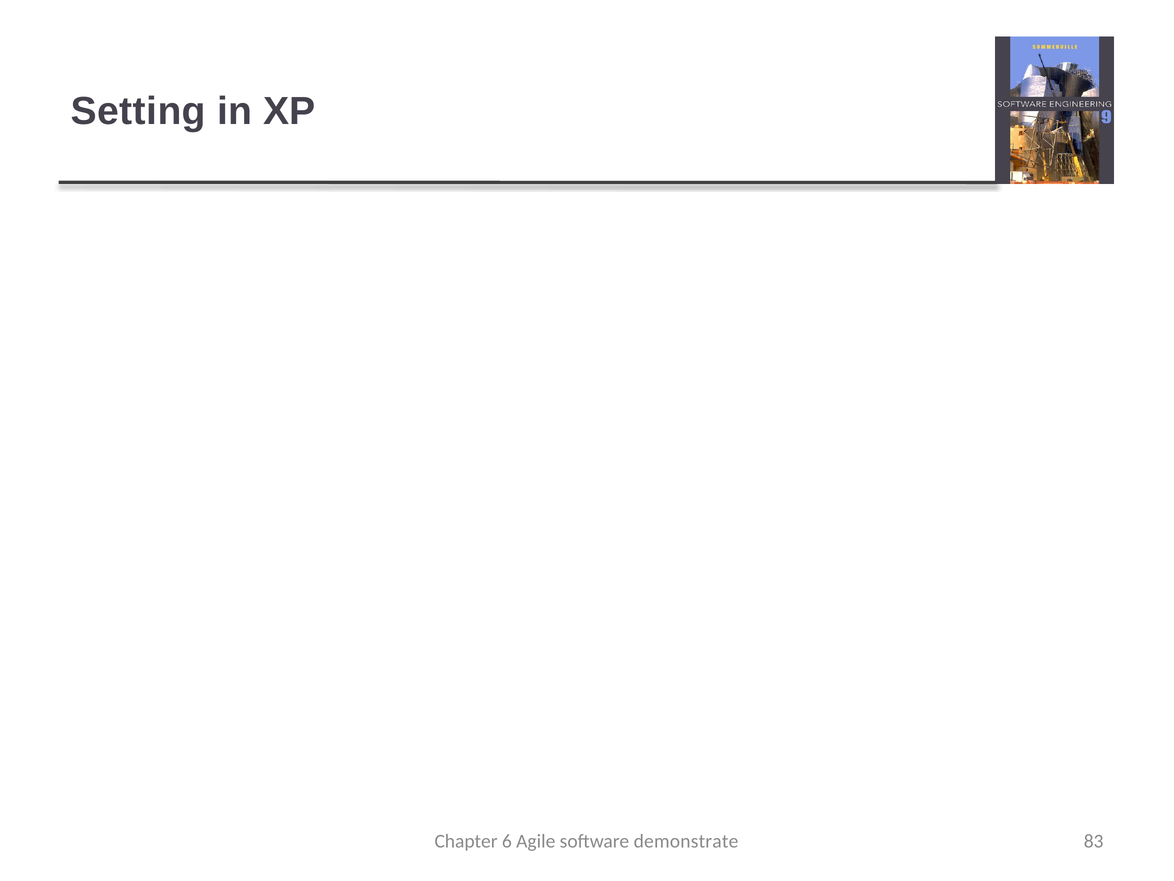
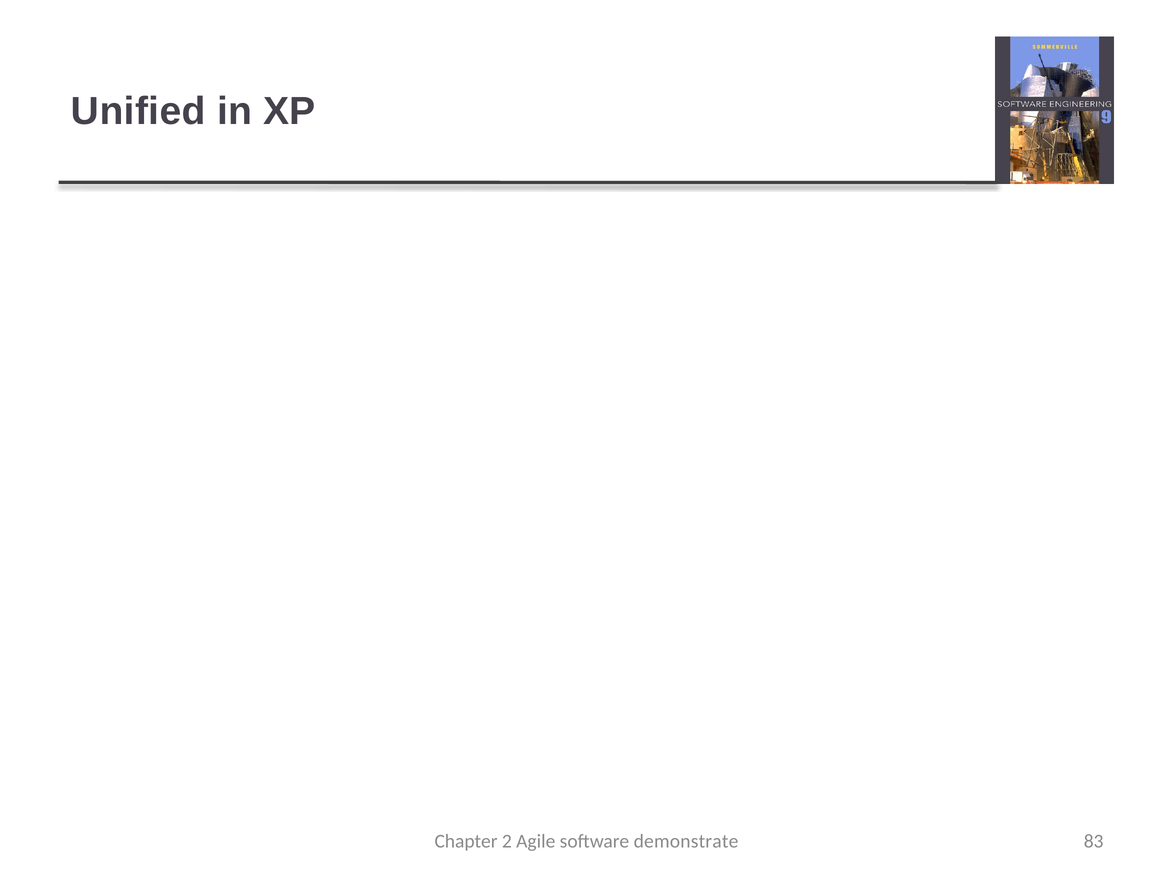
Setting: Setting -> Unified
6: 6 -> 2
